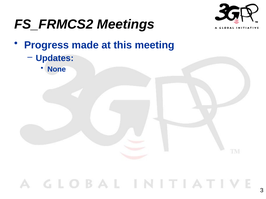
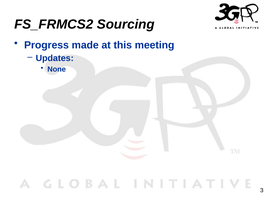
Meetings: Meetings -> Sourcing
